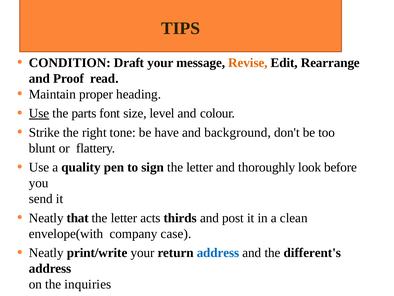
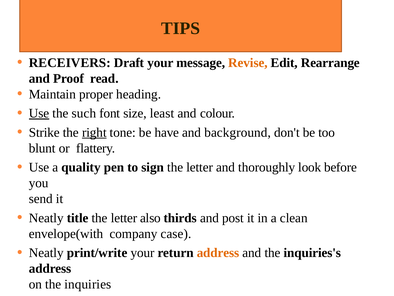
CONDITION: CONDITION -> RECEIVERS
parts: parts -> such
level: level -> least
right underline: none -> present
that: that -> title
acts: acts -> also
address at (218, 252) colour: blue -> orange
different's: different's -> inquiries's
